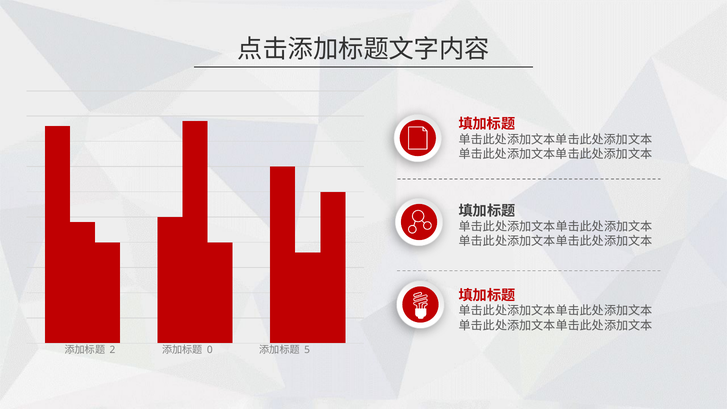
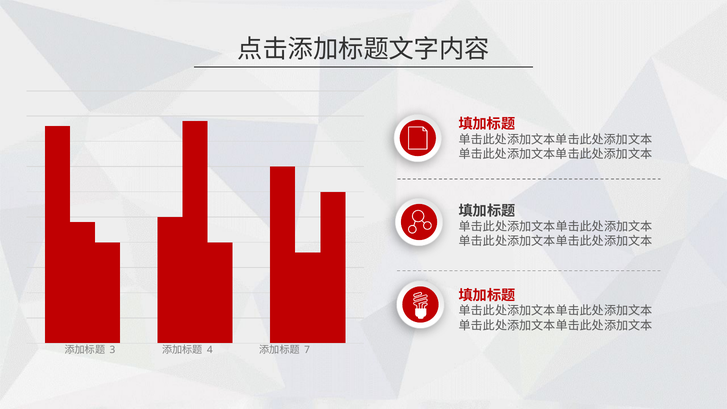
2: 2 -> 3
0: 0 -> 4
5: 5 -> 7
